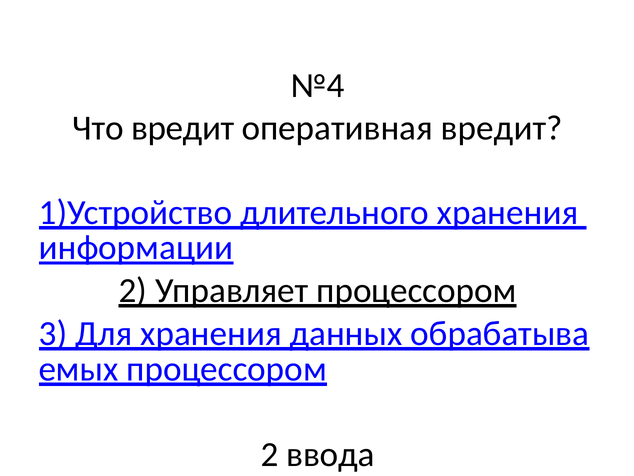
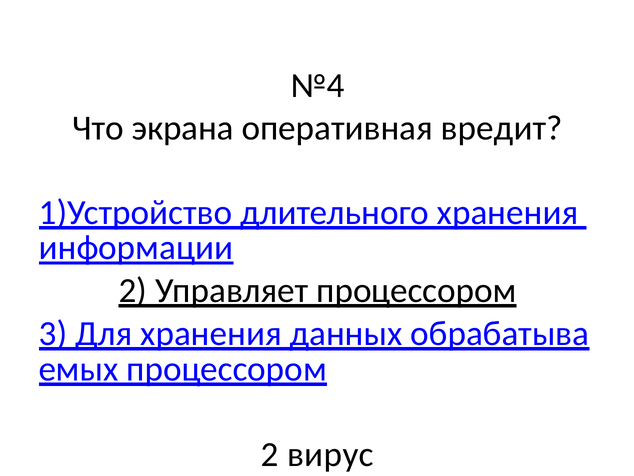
Что вредит: вредит -> экрана
ввода: ввода -> вирус
